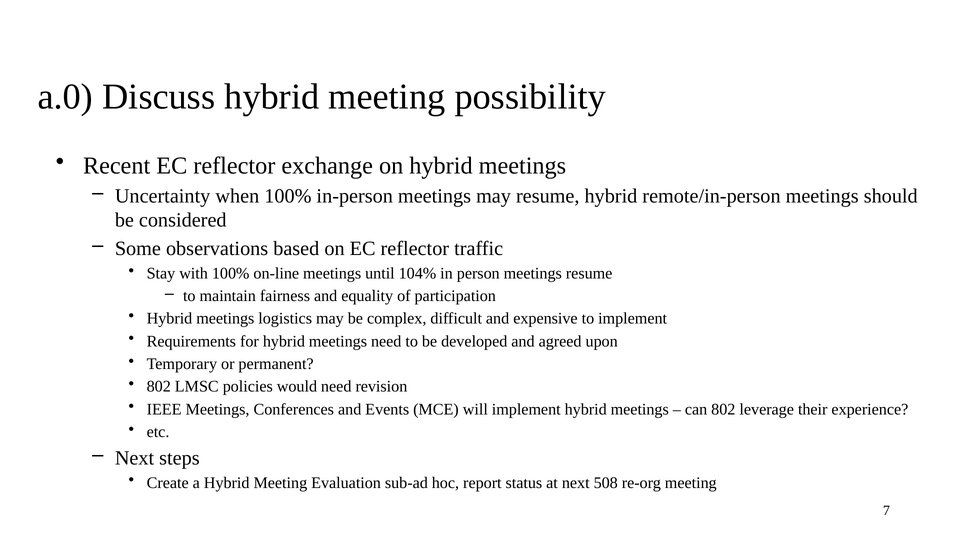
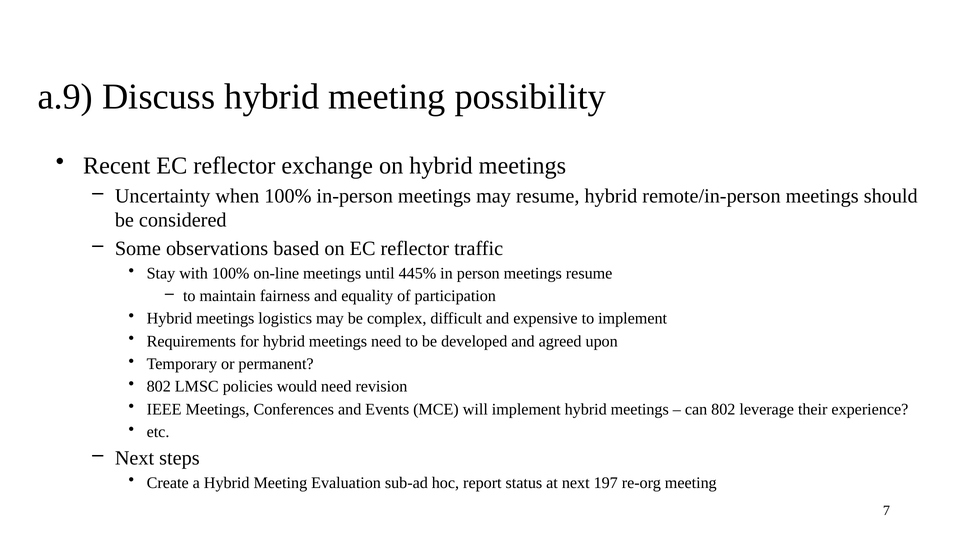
a.0: a.0 -> a.9
104%: 104% -> 445%
508: 508 -> 197
